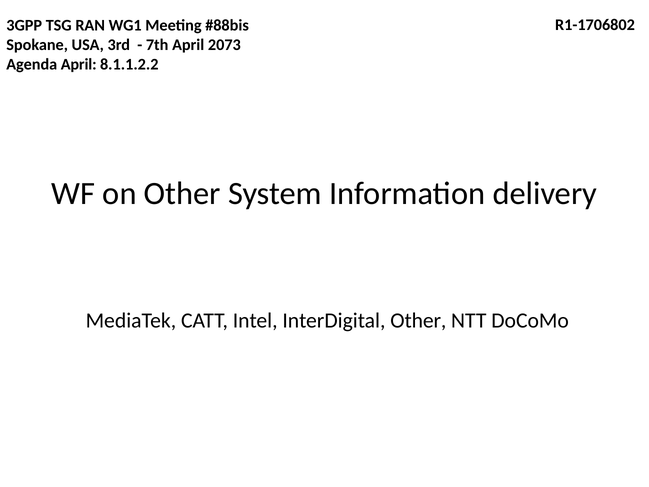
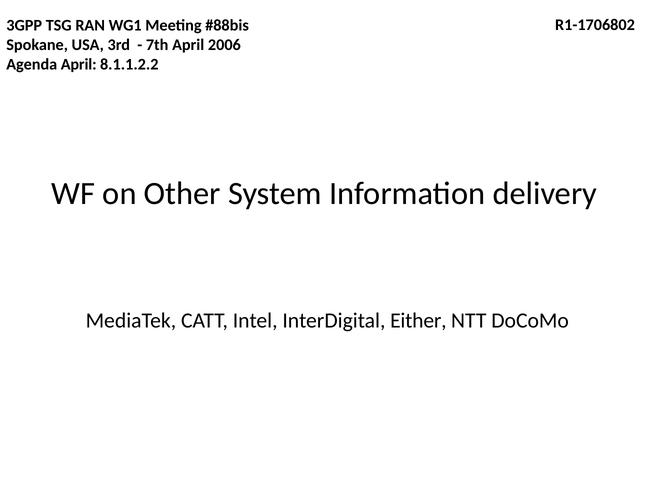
2073: 2073 -> 2006
InterDigital Other: Other -> Either
